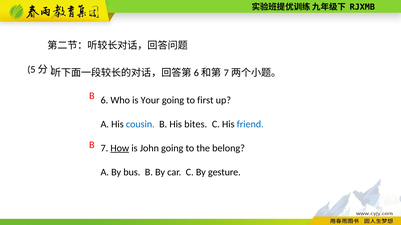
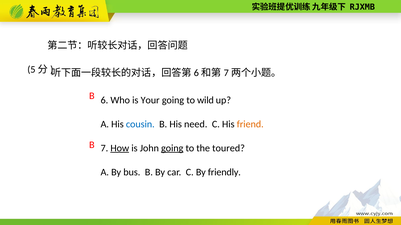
first: first -> wild
bites: bites -> need
friend colour: blue -> orange
going at (172, 149) underline: none -> present
belong: belong -> toured
gesture: gesture -> friendly
